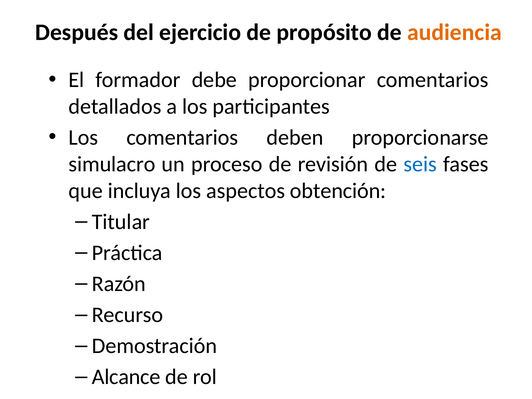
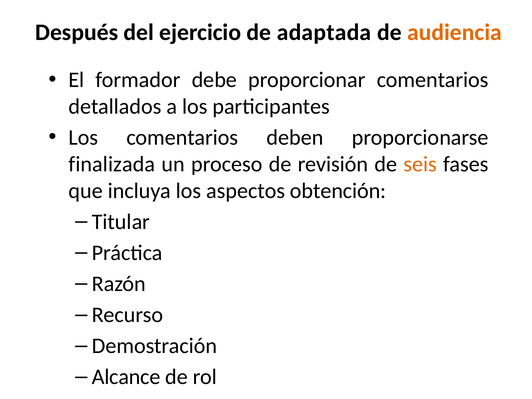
propósito: propósito -> adaptada
simulacro: simulacro -> finalizada
seis colour: blue -> orange
